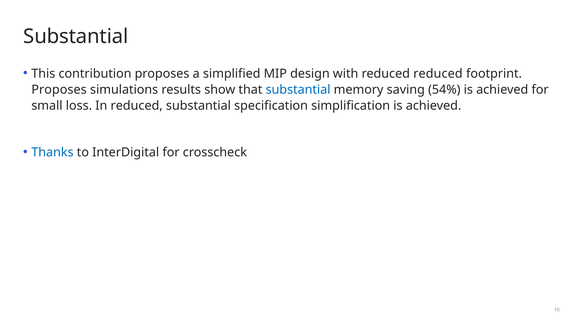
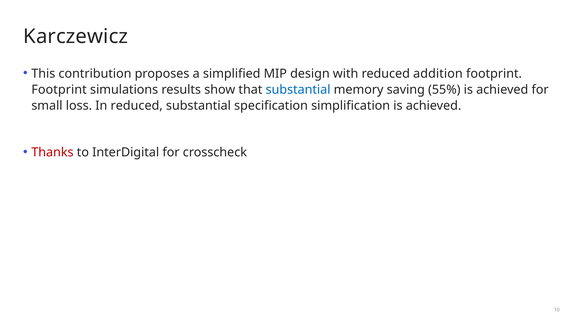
Substantial at (76, 37): Substantial -> Karczewicz
reduced reduced: reduced -> addition
Proposes at (59, 90): Proposes -> Footprint
54%: 54% -> 55%
Thanks colour: blue -> red
